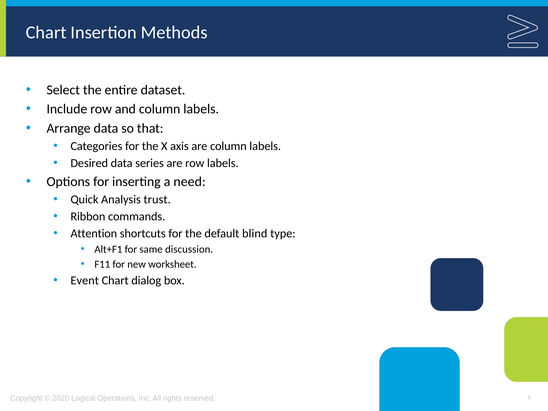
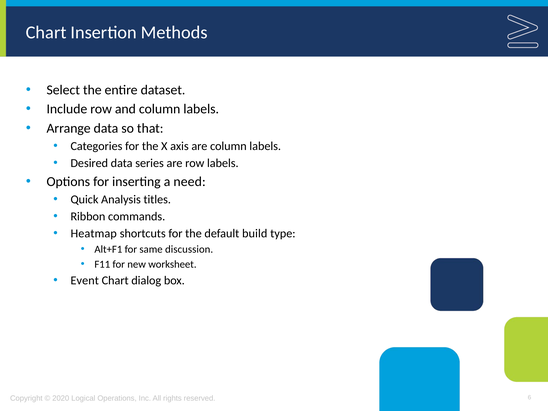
trust: trust -> titles
Attention: Attention -> Heatmap
blind: blind -> build
